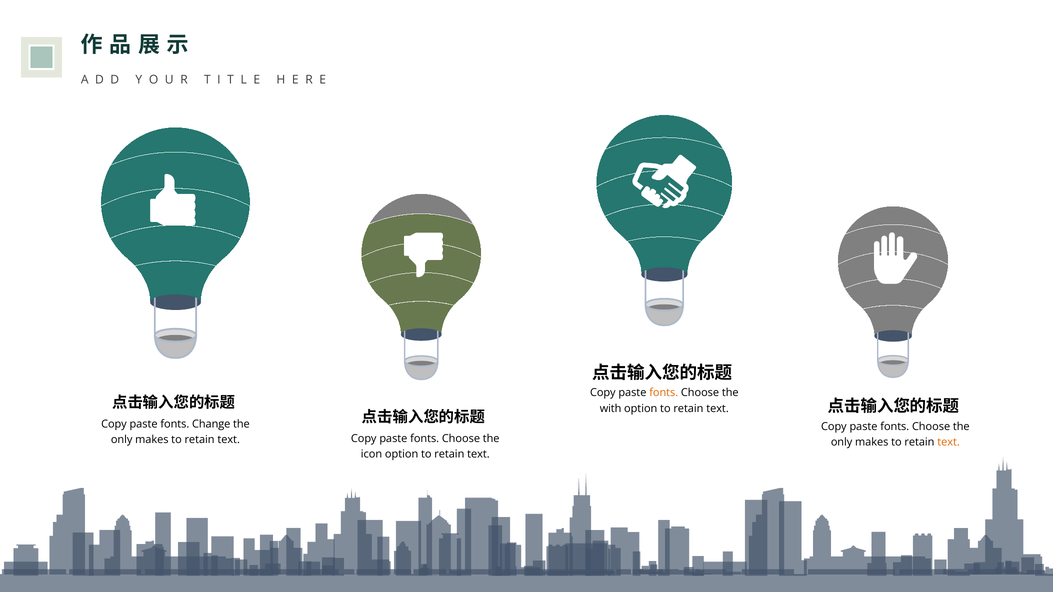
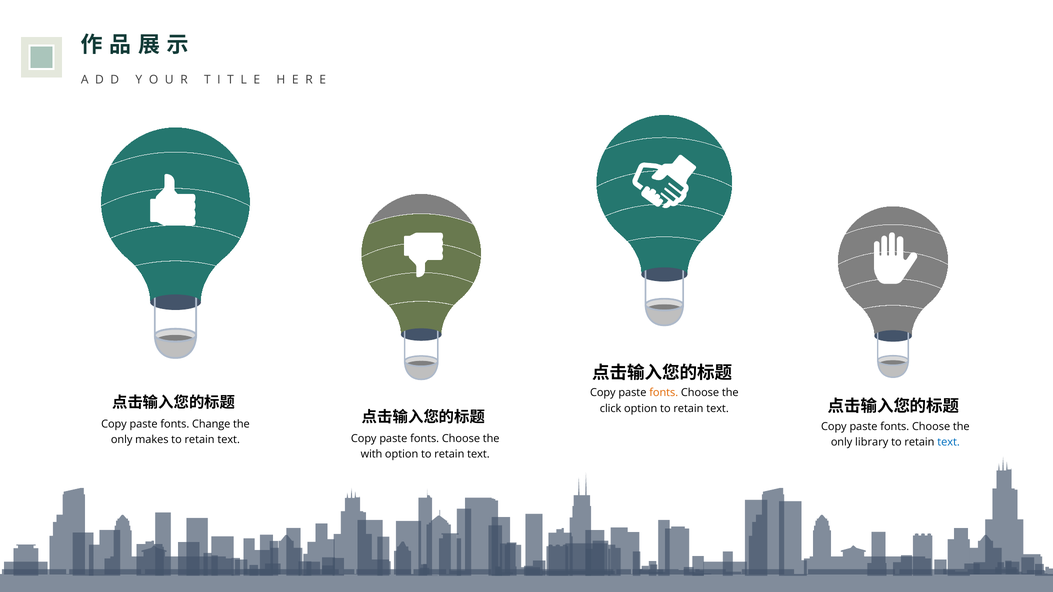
with: with -> click
makes at (872, 443): makes -> library
text at (949, 443) colour: orange -> blue
icon: icon -> with
